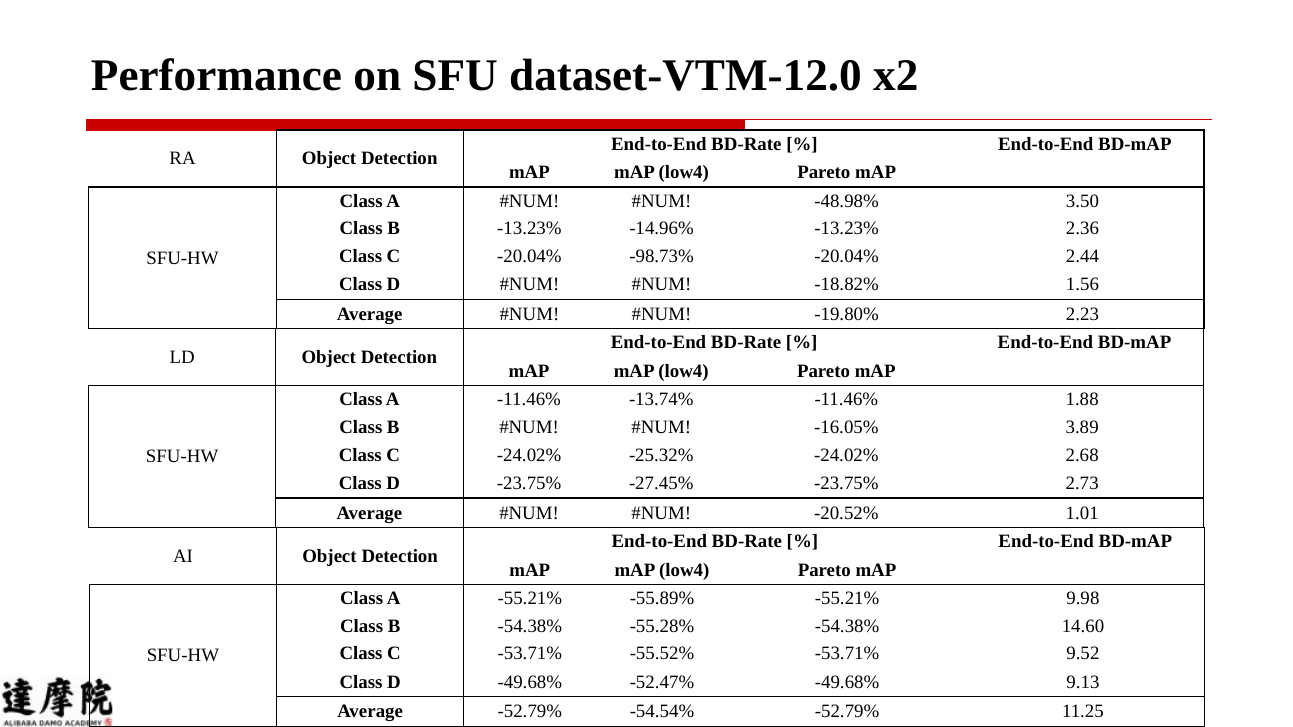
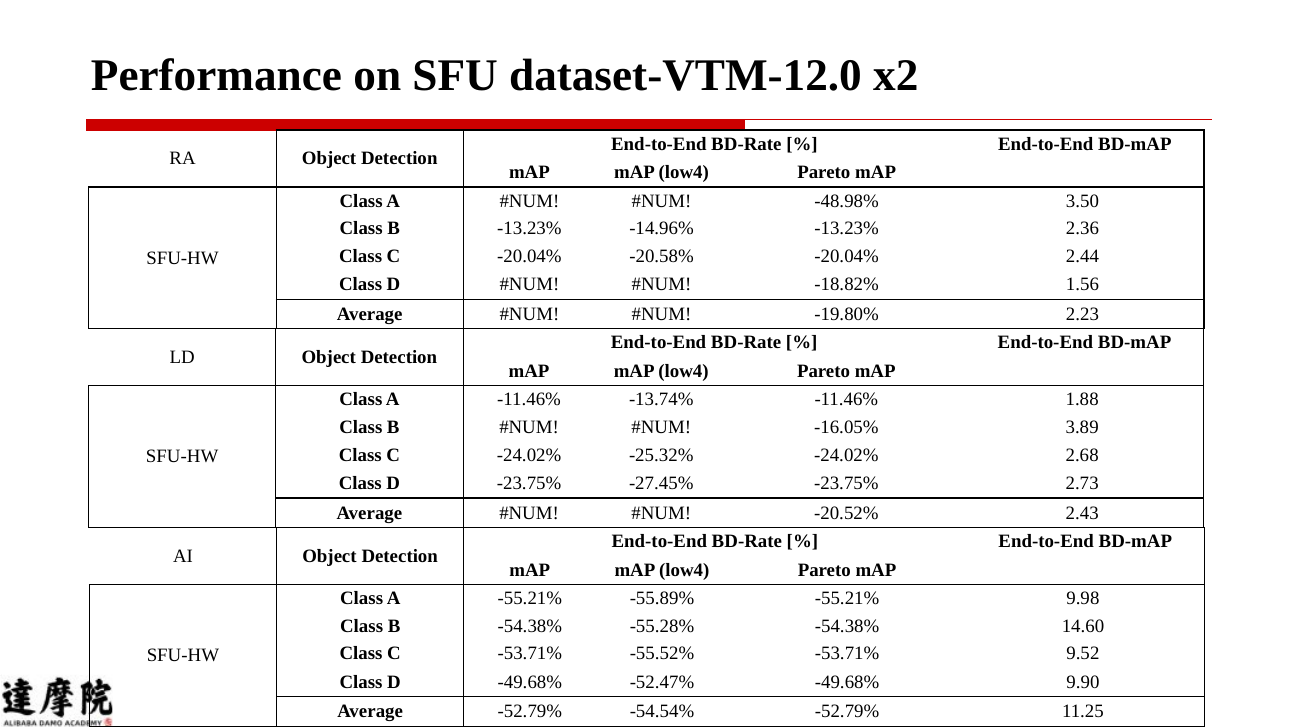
-98.73%: -98.73% -> -20.58%
1.01: 1.01 -> 2.43
9.13: 9.13 -> 9.90
